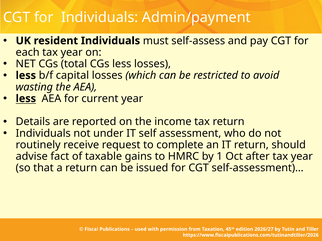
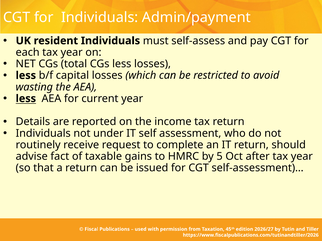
1: 1 -> 5
